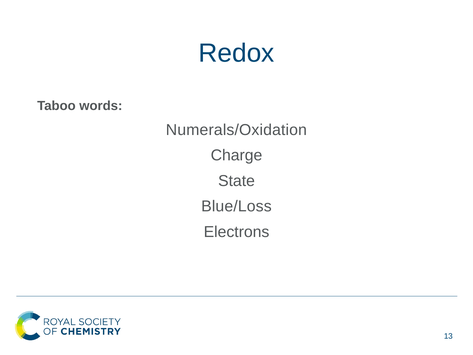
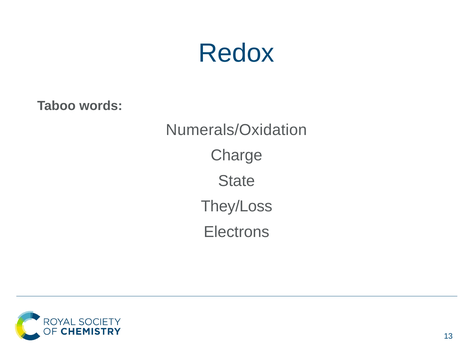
Blue/Loss: Blue/Loss -> They/Loss
